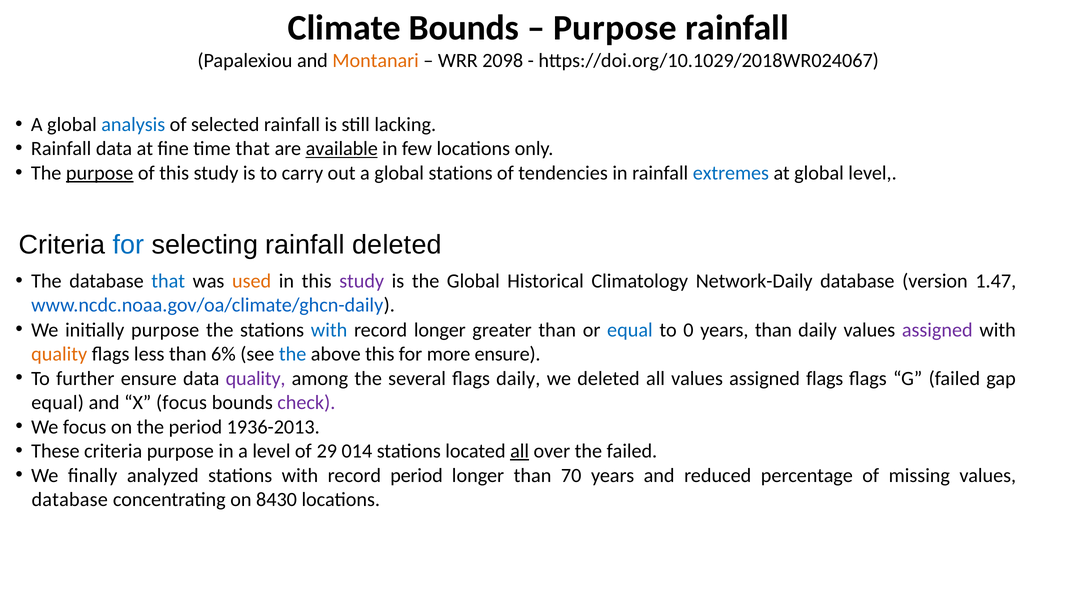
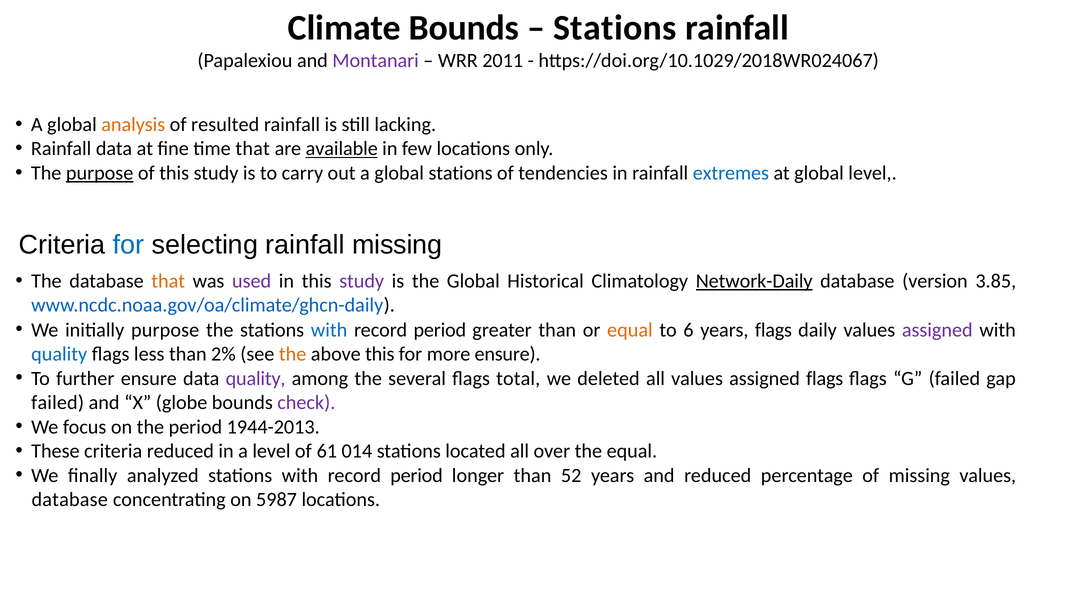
Purpose at (615, 28): Purpose -> Stations
Montanari colour: orange -> purple
2098: 2098 -> 2011
analysis colour: blue -> orange
selected: selected -> resulted
rainfall deleted: deleted -> missing
that at (168, 281) colour: blue -> orange
used colour: orange -> purple
Network-Daily underline: none -> present
1.47: 1.47 -> 3.85
longer at (440, 330): longer -> period
equal at (630, 330) colour: blue -> orange
0: 0 -> 6
years than: than -> flags
quality at (59, 354) colour: orange -> blue
6%: 6% -> 2%
the at (293, 354) colour: blue -> orange
flags daily: daily -> total
equal at (58, 402): equal -> failed
X focus: focus -> globe
1936-2013: 1936-2013 -> 1944-2013
criteria purpose: purpose -> reduced
29: 29 -> 61
all at (520, 451) underline: present -> none
the failed: failed -> equal
70: 70 -> 52
8430: 8430 -> 5987
